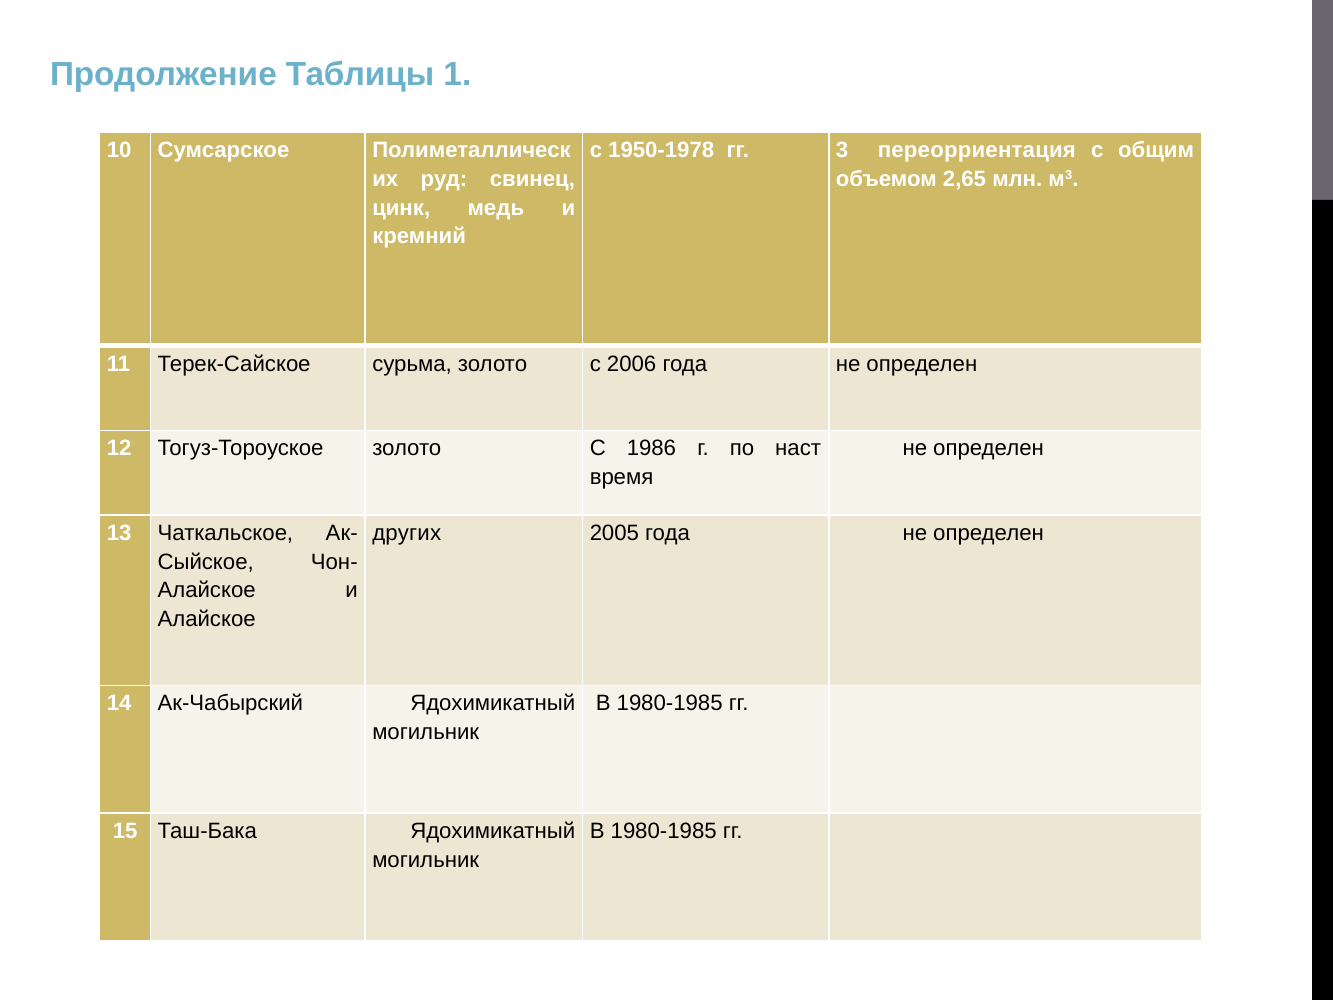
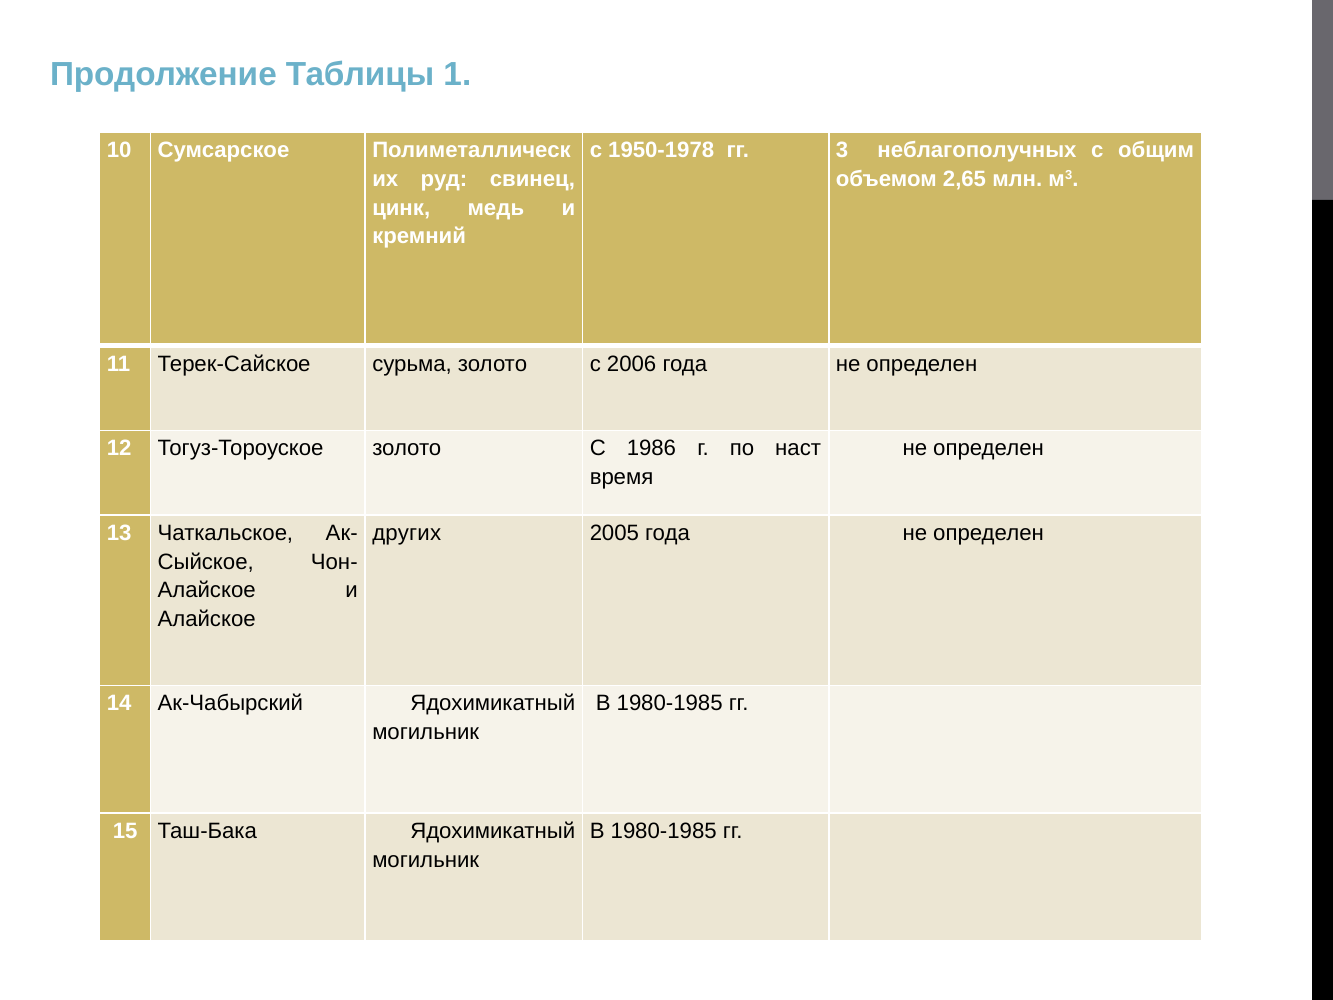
переорриентация: переорриентация -> неблагополучных
